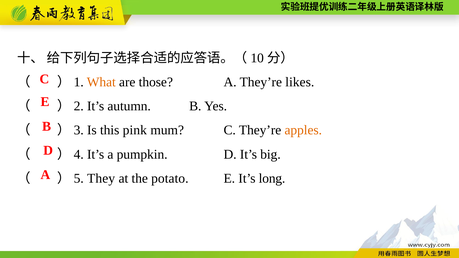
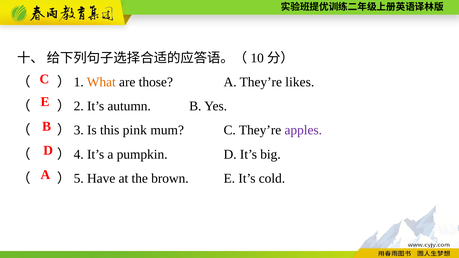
apples colour: orange -> purple
They: They -> Have
potato: potato -> brown
long: long -> cold
